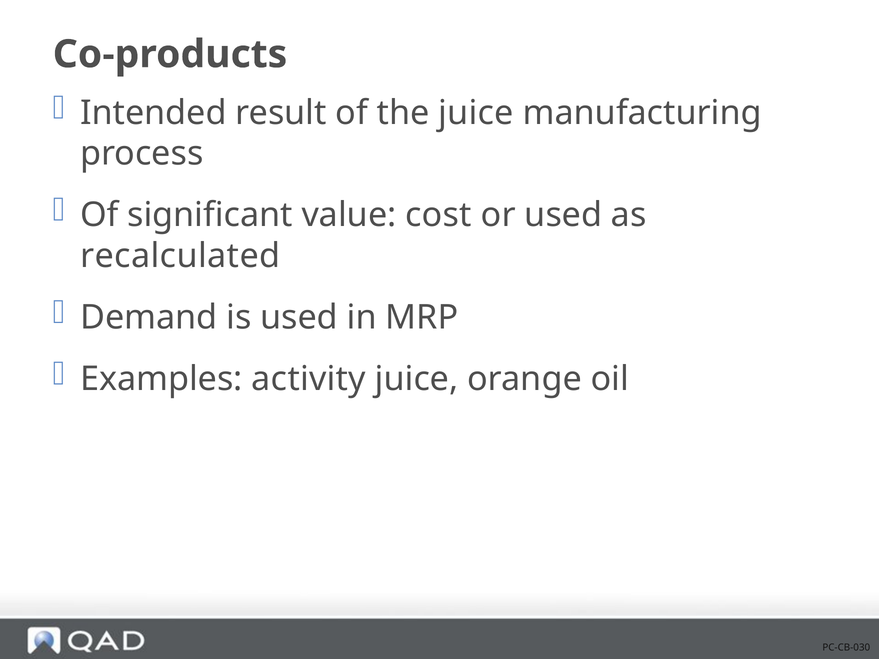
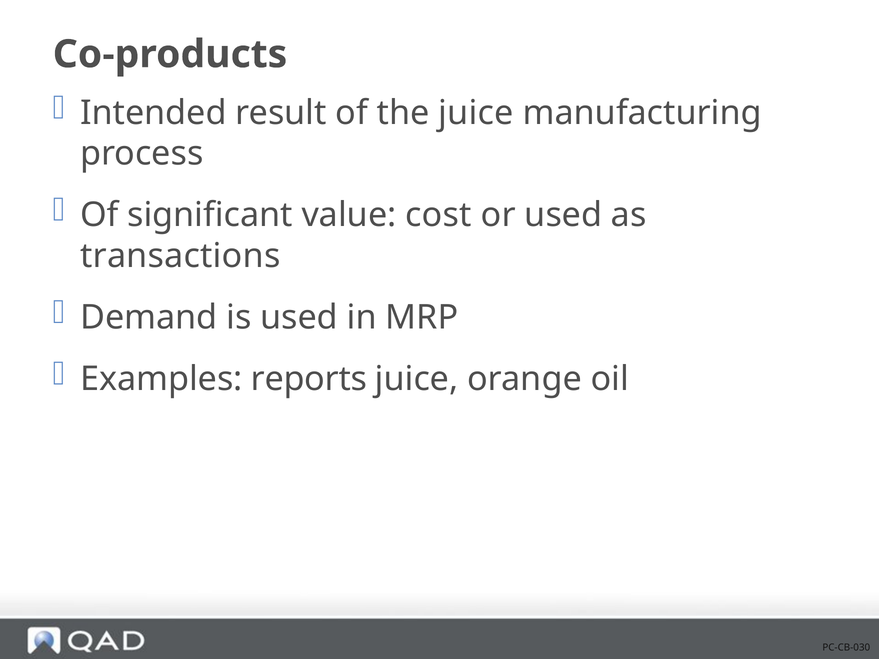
recalculated: recalculated -> transactions
activity: activity -> reports
